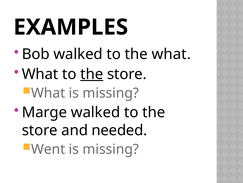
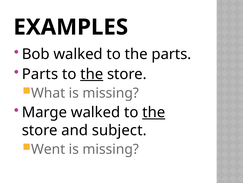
the what: what -> parts
What at (40, 74): What -> Parts
the at (154, 112) underline: none -> present
needed: needed -> subject
